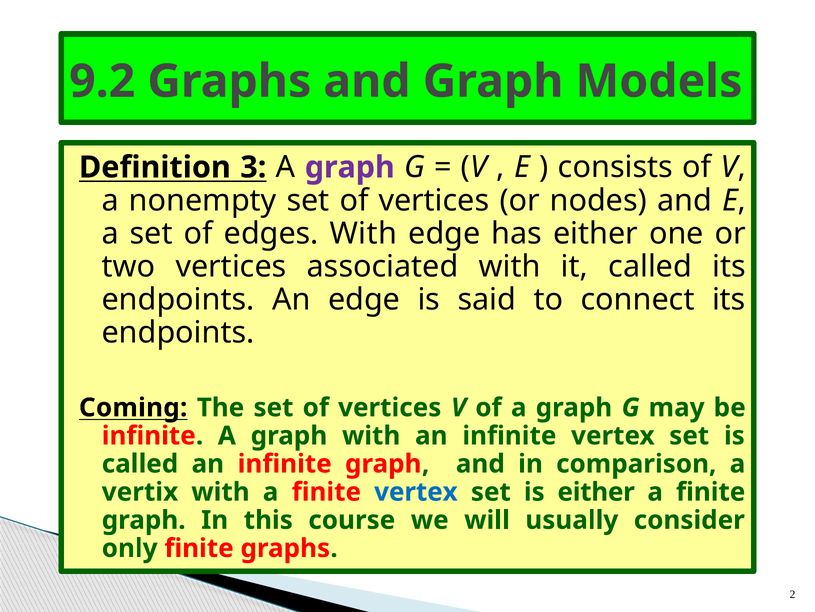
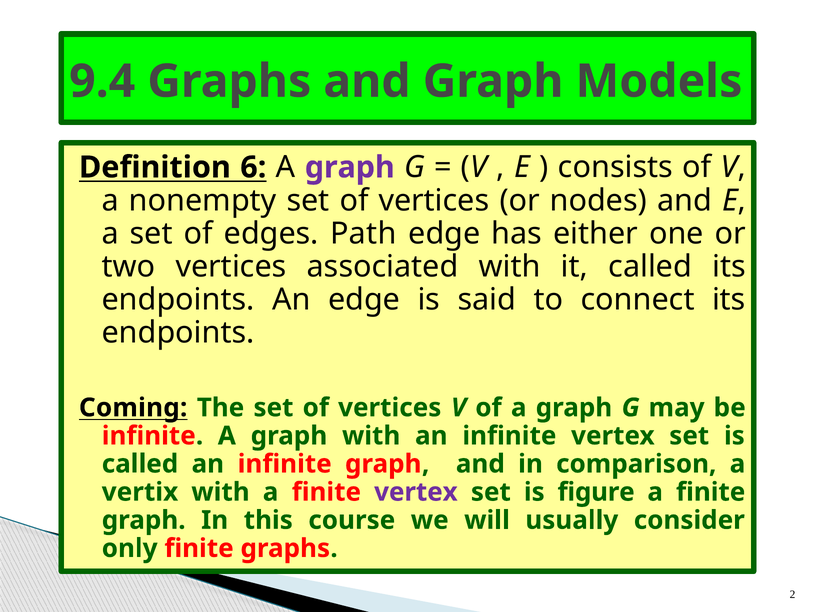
9.2: 9.2 -> 9.4
3: 3 -> 6
edges With: With -> Path
vertex at (416, 491) colour: blue -> purple
is either: either -> figure
